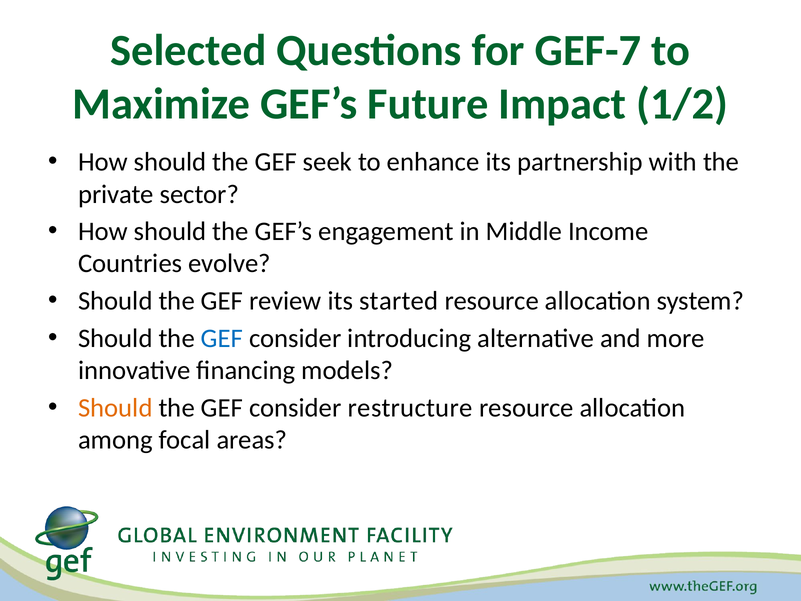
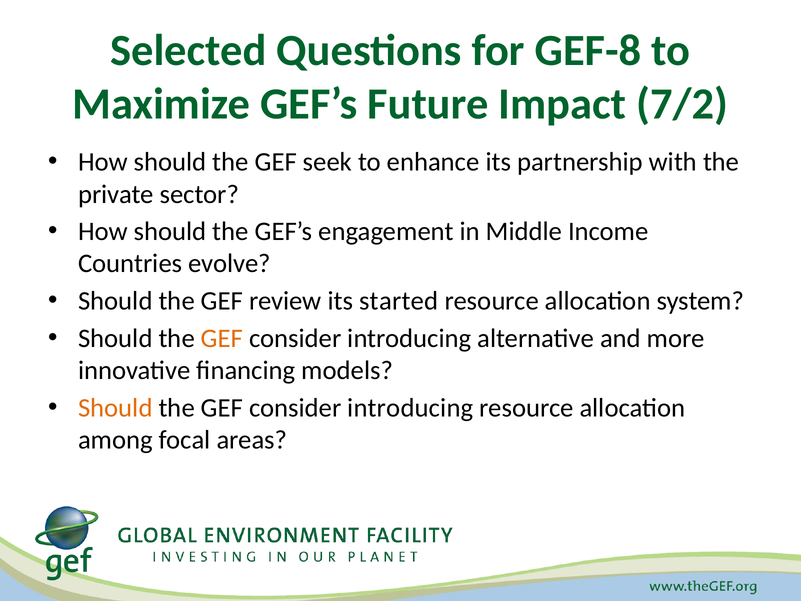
GEF-7: GEF-7 -> GEF-8
1/2: 1/2 -> 7/2
GEF at (222, 338) colour: blue -> orange
restructure at (410, 408): restructure -> introducing
